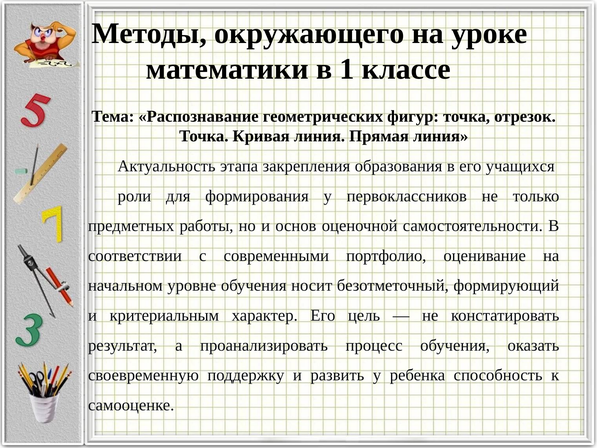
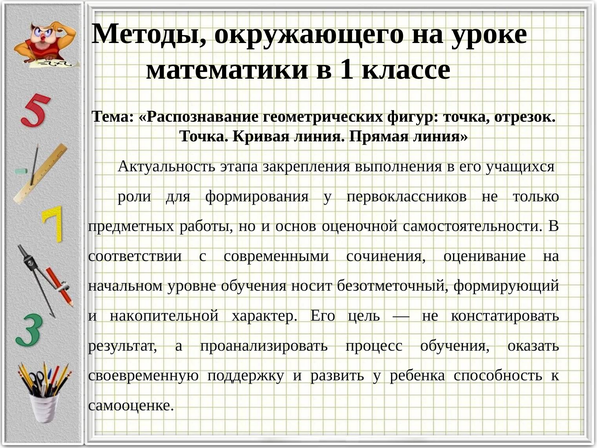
образования: образования -> выполнения
портфолио: портфолио -> сочинения
критериальным: критериальным -> накопительной
